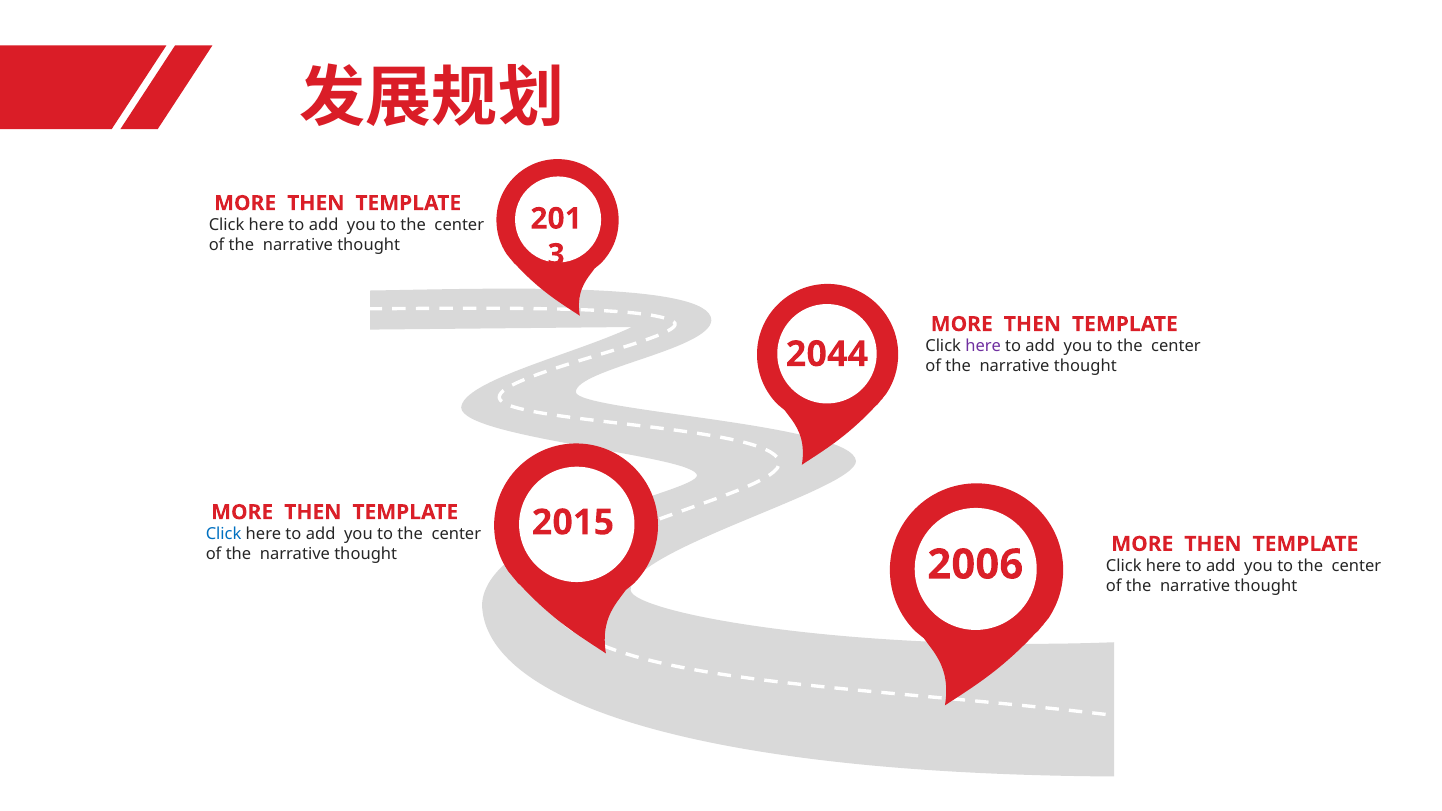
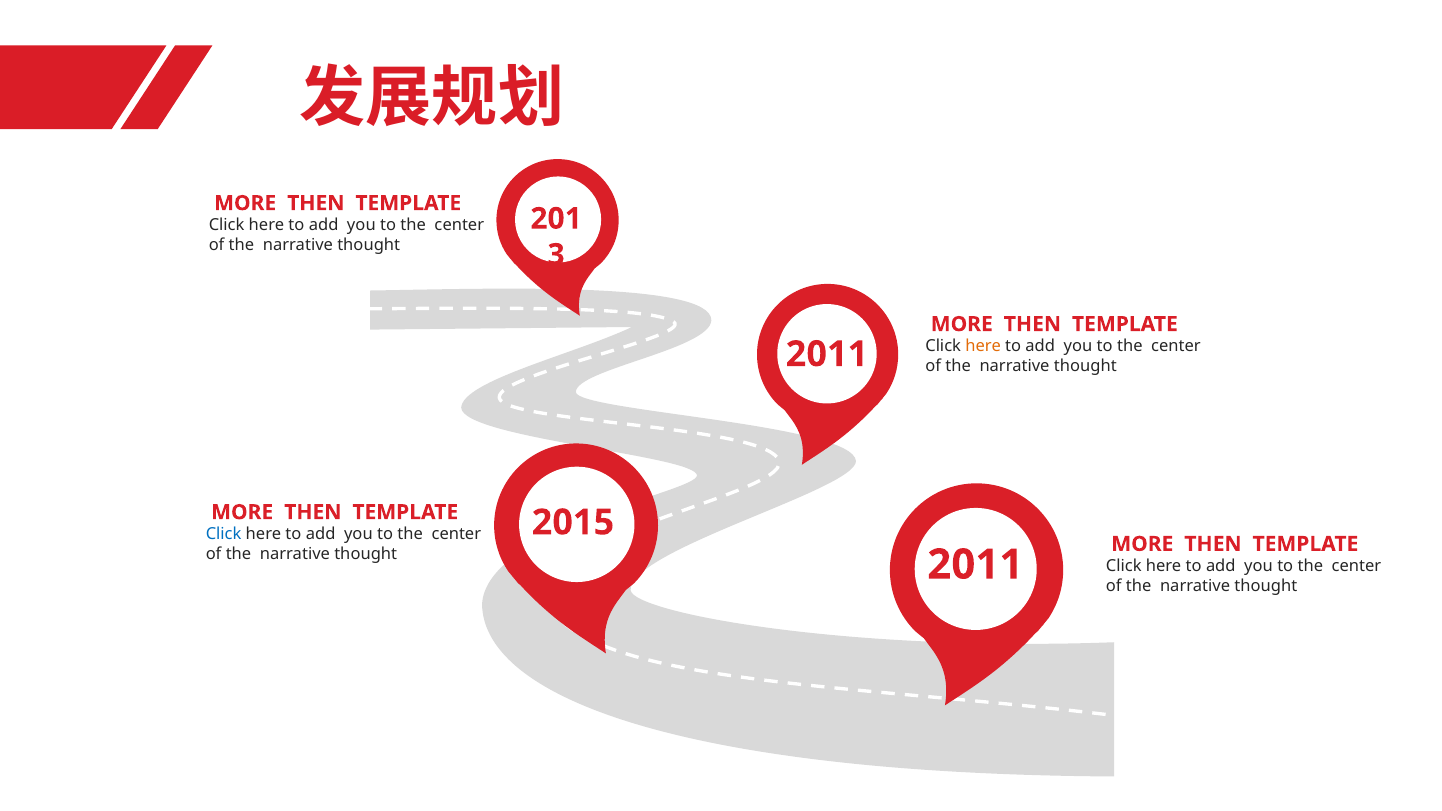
here at (983, 346) colour: purple -> orange
2044 at (827, 354): 2044 -> 2011
2006 at (975, 565): 2006 -> 2011
